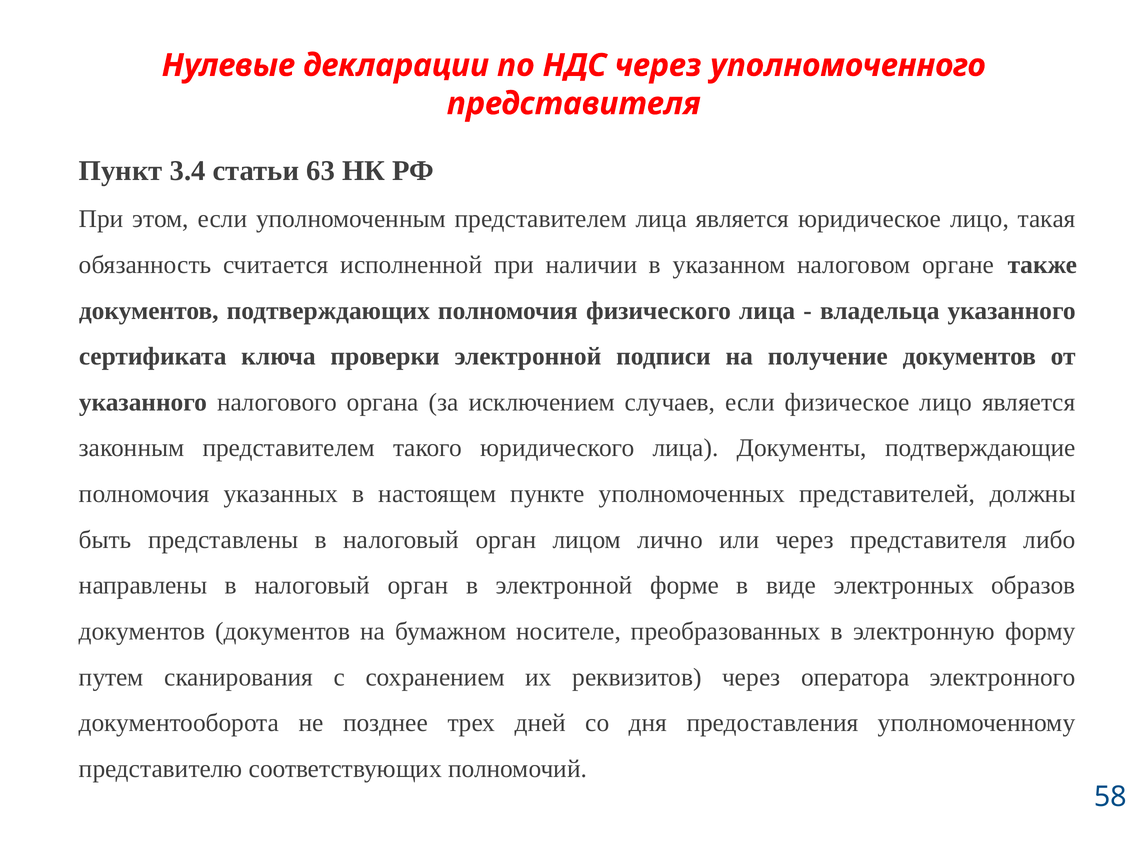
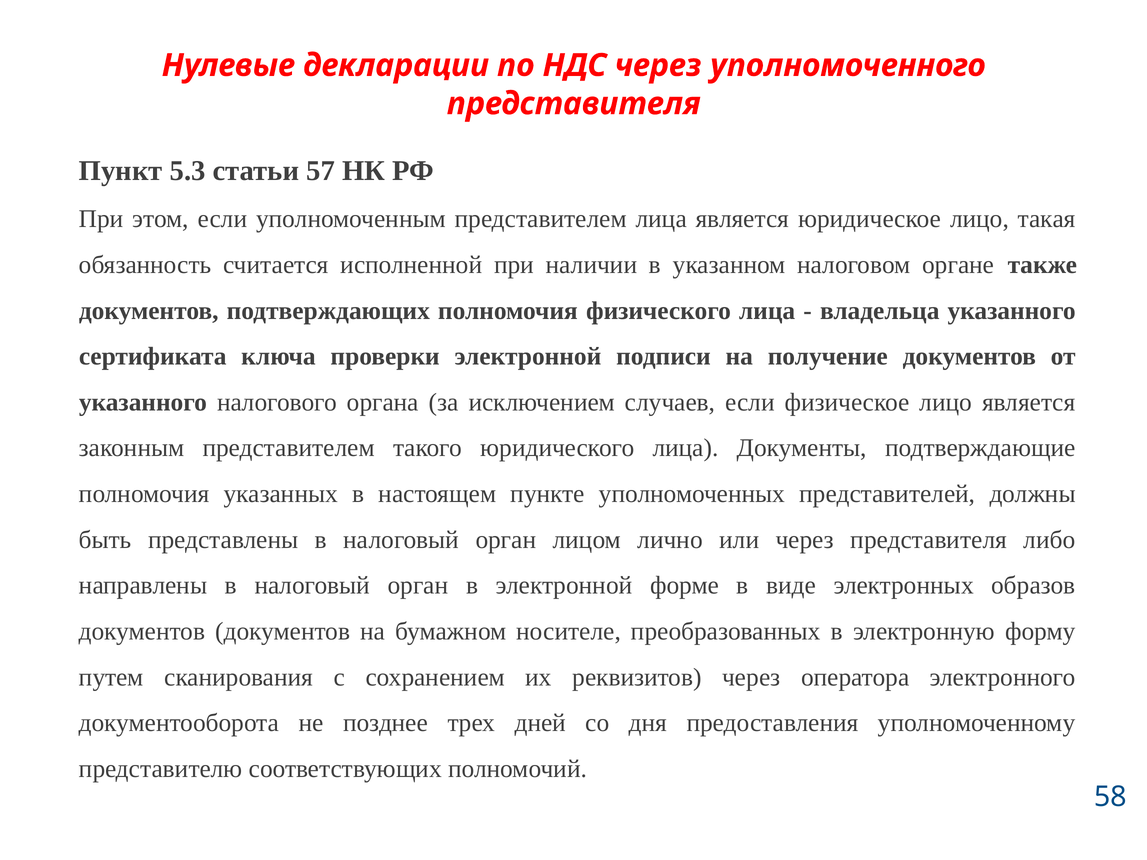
3.4: 3.4 -> 5.3
63: 63 -> 57
